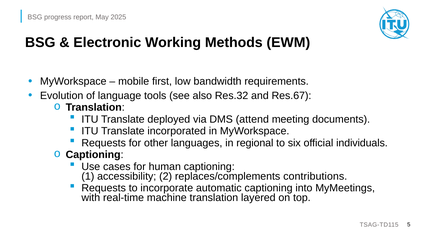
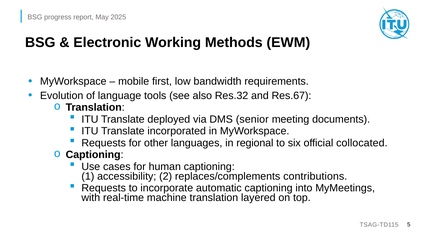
attend: attend -> senior
individuals: individuals -> collocated
